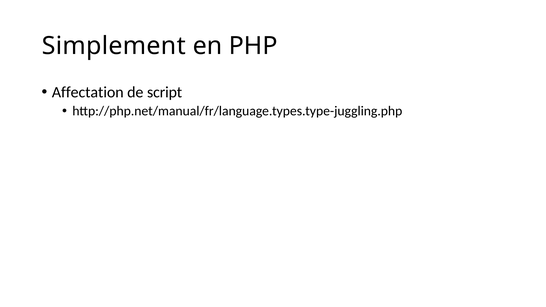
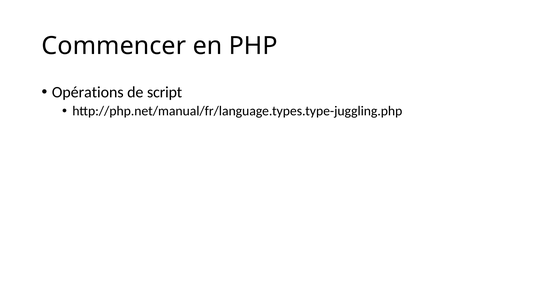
Simplement: Simplement -> Commencer
Affectation: Affectation -> Opérations
